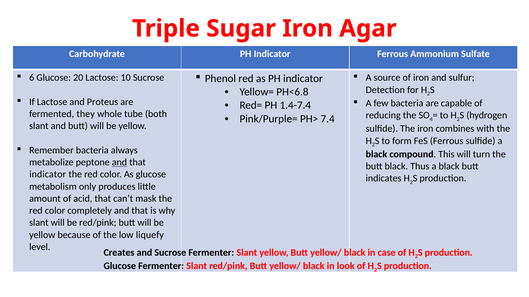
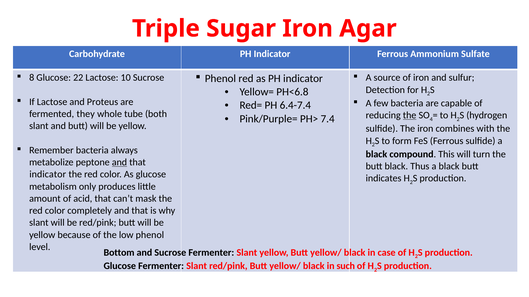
6: 6 -> 8
20: 20 -> 22
1.4-7.4: 1.4-7.4 -> 6.4-7.4
the at (410, 115) underline: none -> present
low liquefy: liquefy -> phenol
Creates: Creates -> Bottom
look: look -> such
